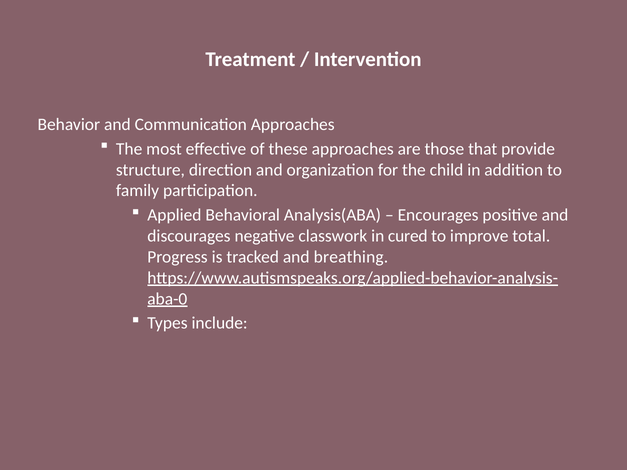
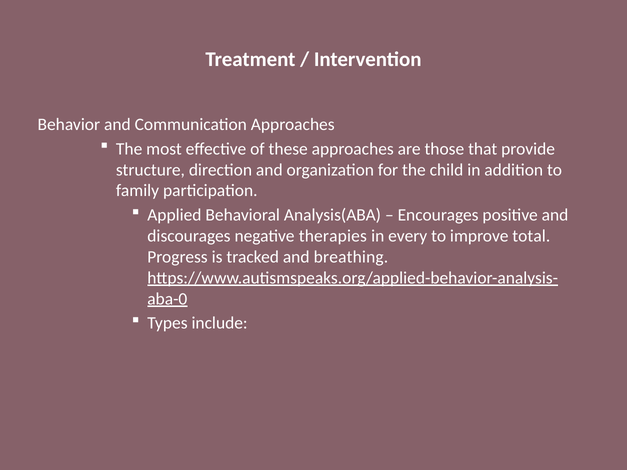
classwork: classwork -> therapies
cured: cured -> every
